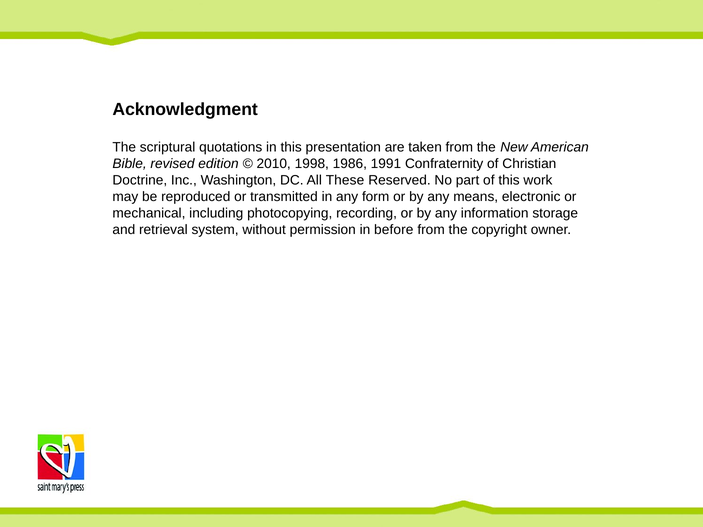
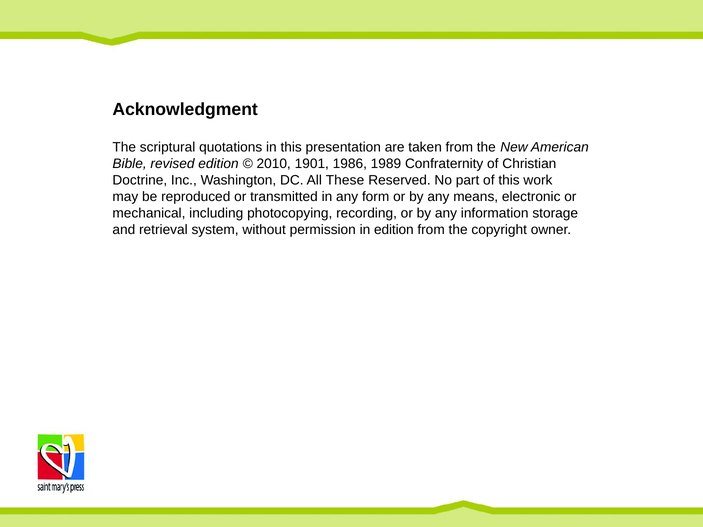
1998: 1998 -> 1901
1991: 1991 -> 1989
in before: before -> edition
